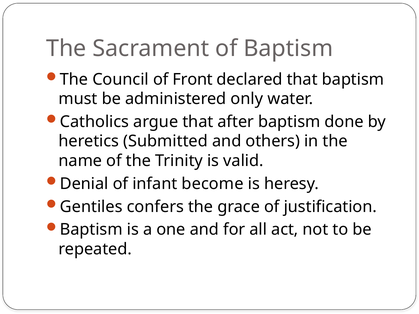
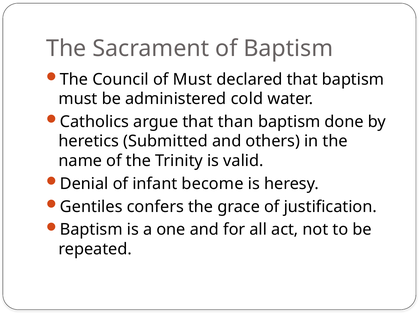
of Front: Front -> Must
only: only -> cold
after: after -> than
